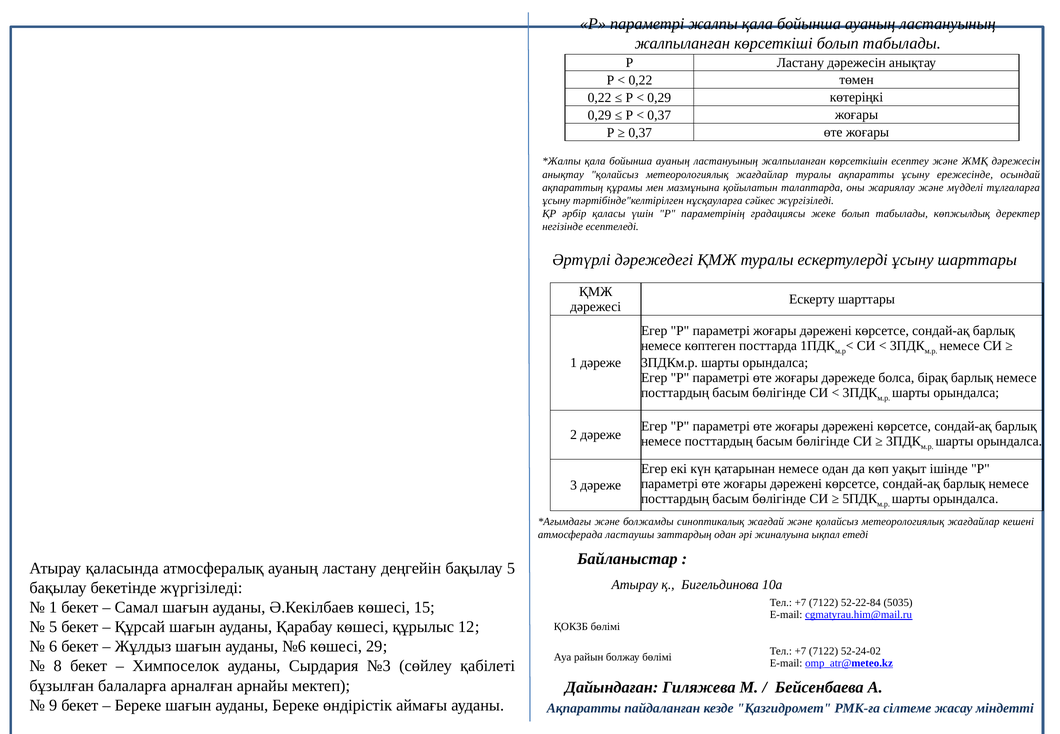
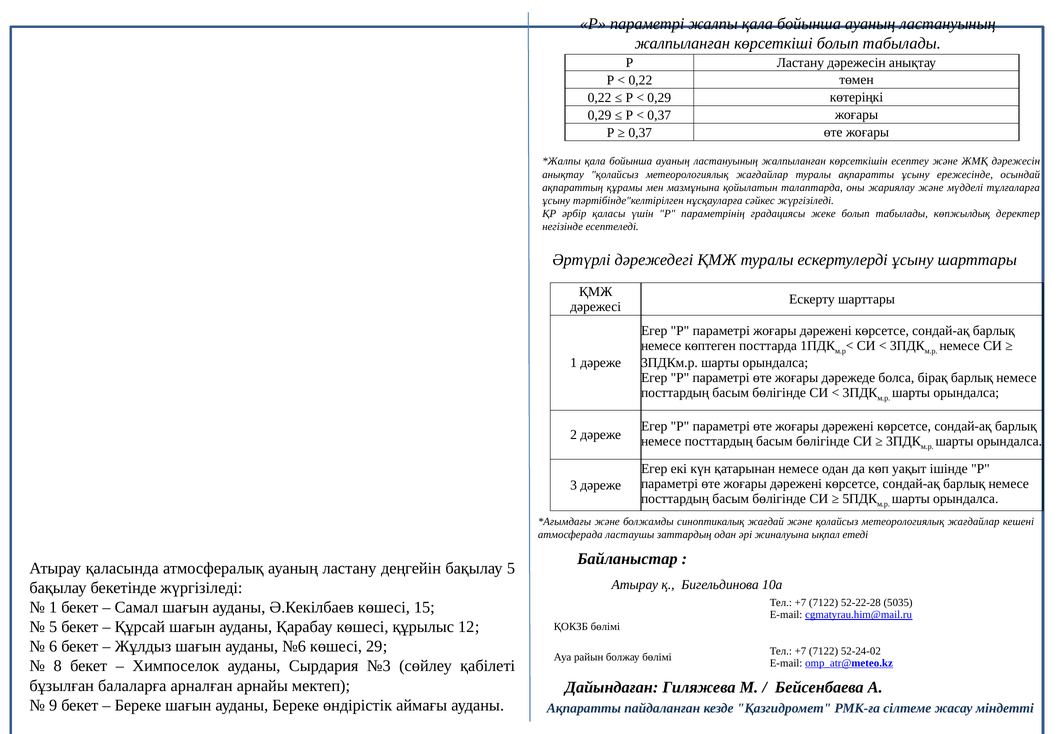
52-22-84: 52-22-84 -> 52-22-28
